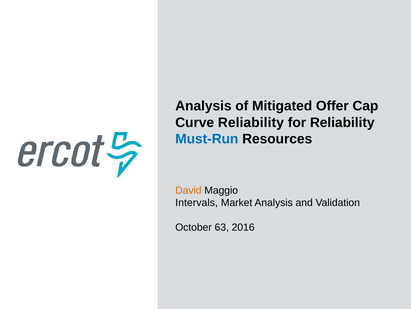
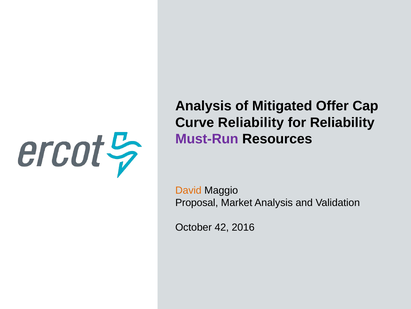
Must-Run colour: blue -> purple
Intervals: Intervals -> Proposal
63: 63 -> 42
